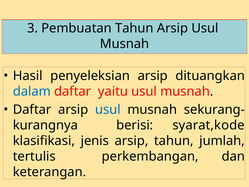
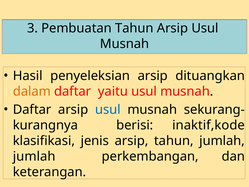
dalam colour: blue -> orange
syarat,kode: syarat,kode -> inaktif,kode
tertulis at (34, 156): tertulis -> jumlah
